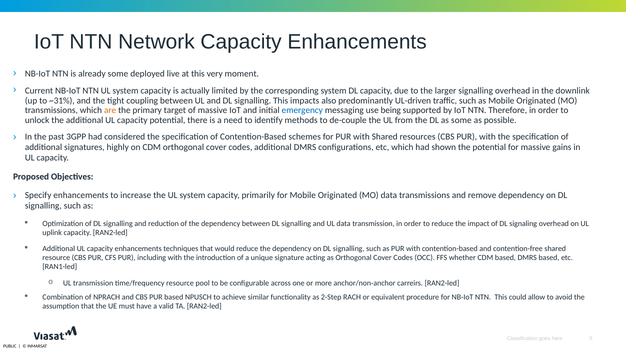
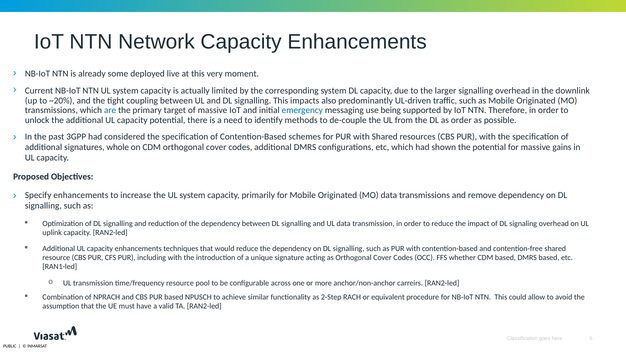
~31%: ~31% -> ~20%
are colour: orange -> blue
as some: some -> order
highly: highly -> whole
